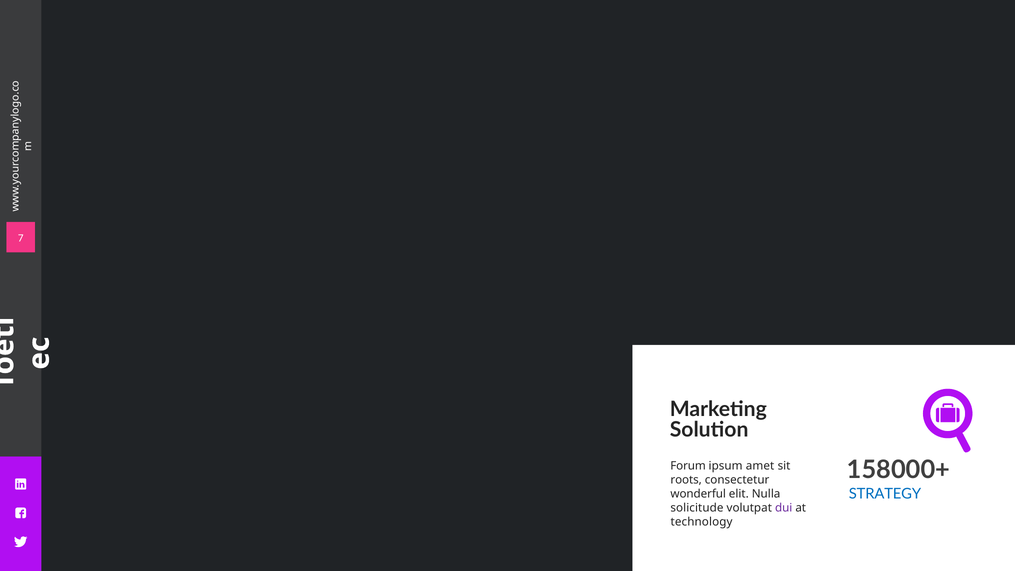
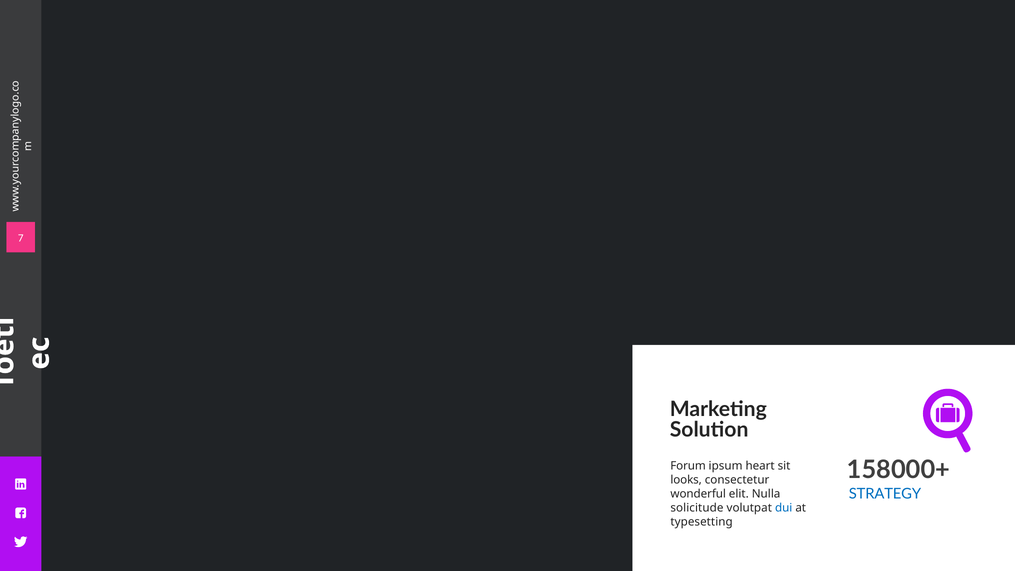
amet: amet -> heart
roots: roots -> looks
dui colour: purple -> blue
technology: technology -> typesetting
